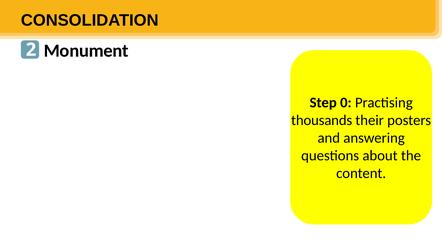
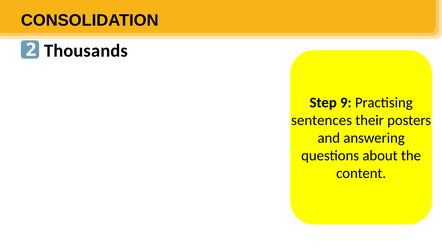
Monument: Monument -> Thousands
0: 0 -> 9
thousands: thousands -> sentences
